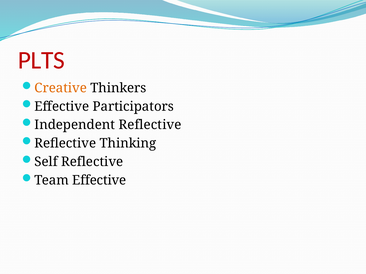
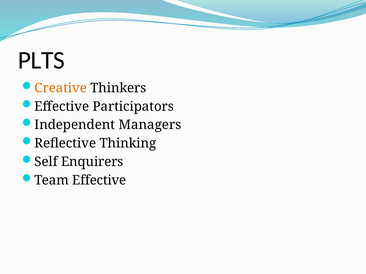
PLTS colour: red -> black
Independent Reflective: Reflective -> Managers
Self Reflective: Reflective -> Enquirers
